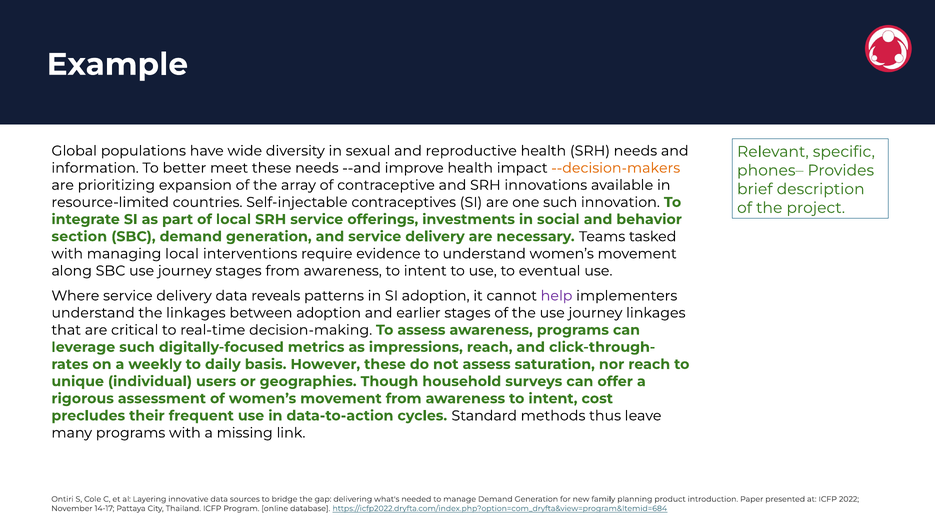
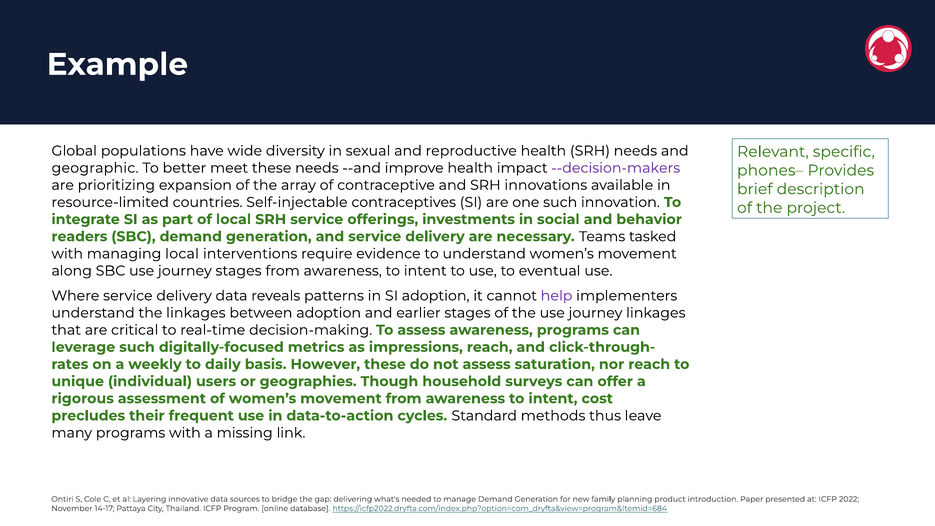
information: information -> geographic
--decision-makers colour: orange -> purple
section: section -> readers
